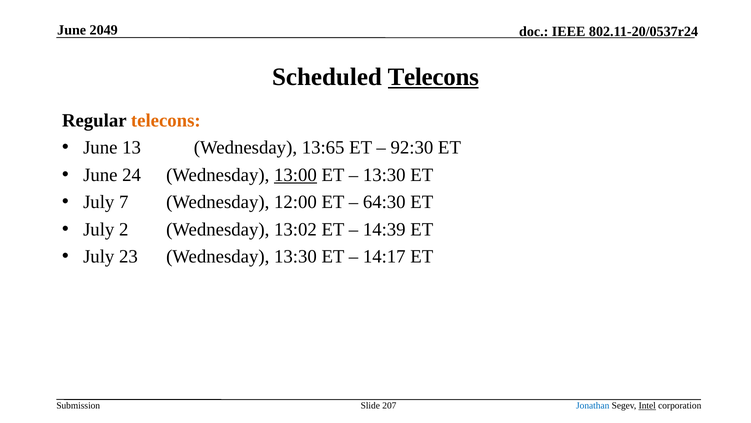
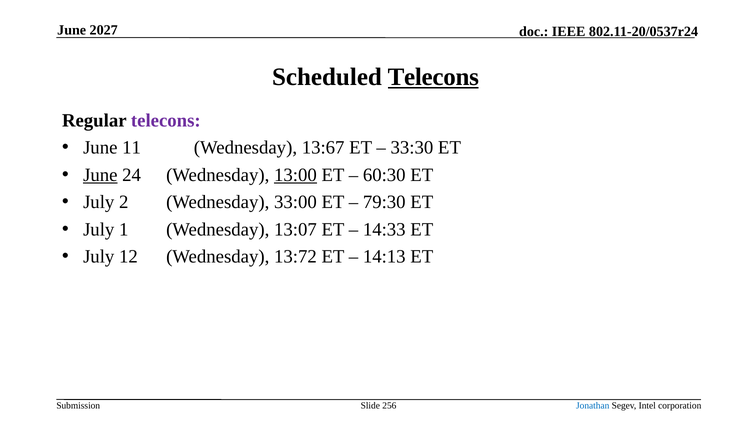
2049: 2049 -> 2027
telecons at (166, 120) colour: orange -> purple
13: 13 -> 11
13:65: 13:65 -> 13:67
92:30: 92:30 -> 33:30
June at (100, 175) underline: none -> present
13:30 at (384, 175): 13:30 -> 60:30
7: 7 -> 2
12:00: 12:00 -> 33:00
64:30: 64:30 -> 79:30
2: 2 -> 1
13:02: 13:02 -> 13:07
14:39: 14:39 -> 14:33
23: 23 -> 12
Wednesday 13:30: 13:30 -> 13:72
14:17: 14:17 -> 14:13
207: 207 -> 256
Intel underline: present -> none
